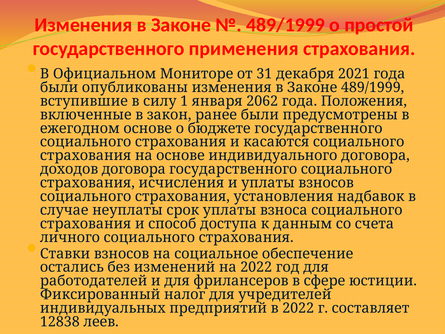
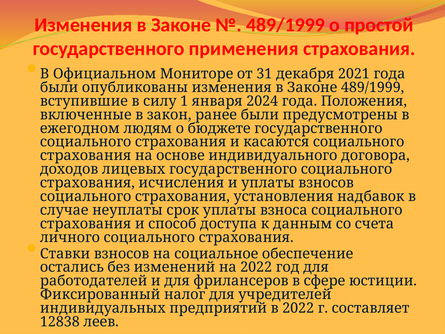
2062: 2062 -> 2024
ежегодном основе: основе -> людям
доходов договора: договора -> лицевых
